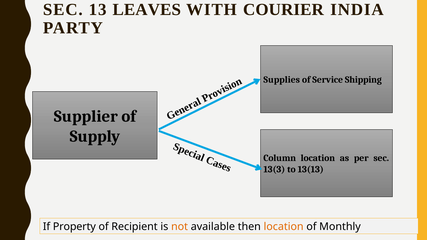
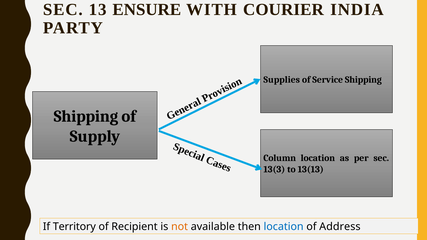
LEAVES: LEAVES -> ENSURE
Supplier at (86, 117): Supplier -> Shipping
Property: Property -> Territory
location at (284, 227) colour: orange -> blue
Monthly: Monthly -> Address
